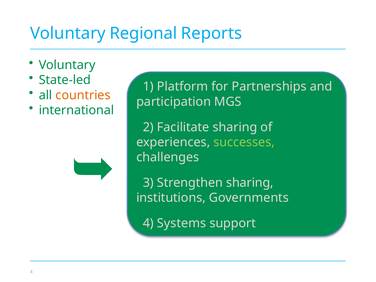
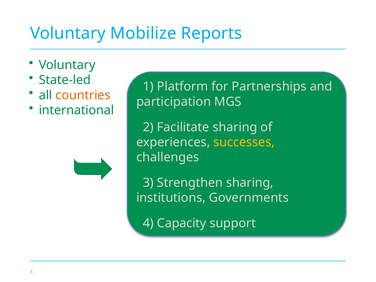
Regional: Regional -> Mobilize
successes colour: light green -> yellow
Systems: Systems -> Capacity
